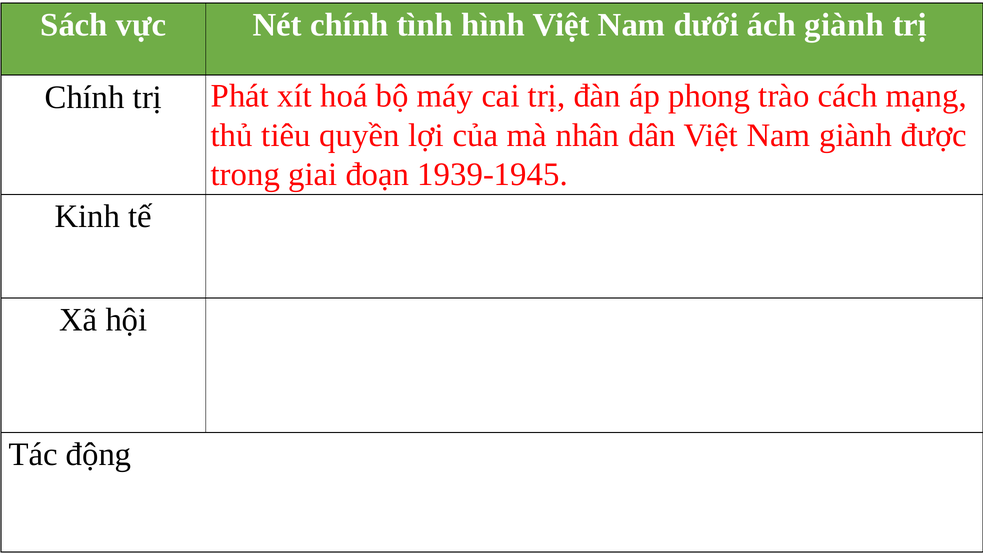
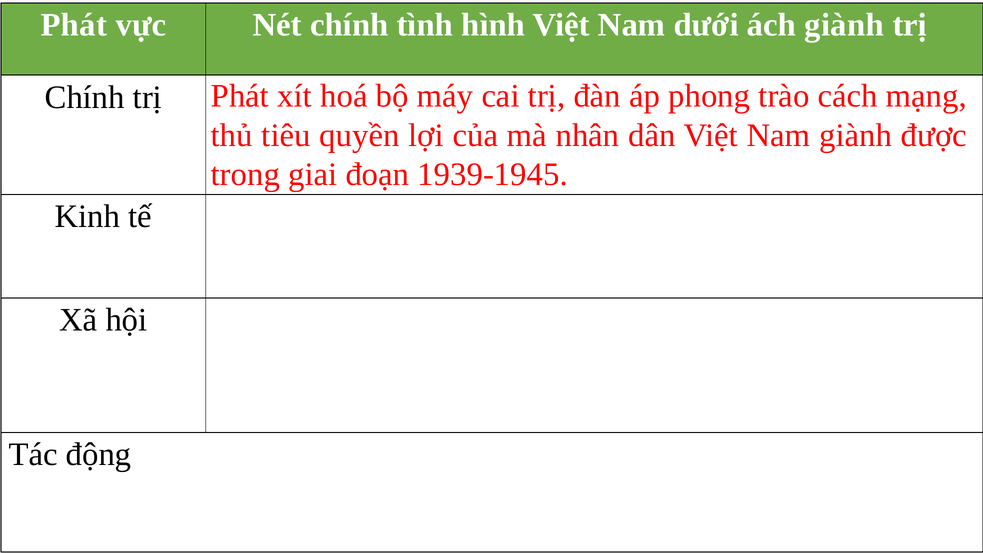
Sách at (74, 25): Sách -> Phát
